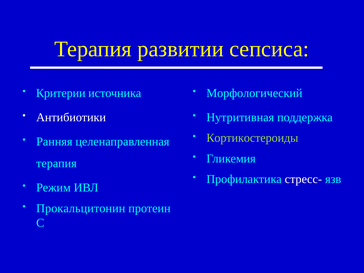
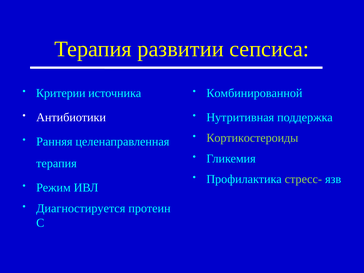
Морфологический: Морфологический -> Комбинированной
стресс- colour: white -> light green
Прокальцитонин: Прокальцитонин -> Диагностируется
